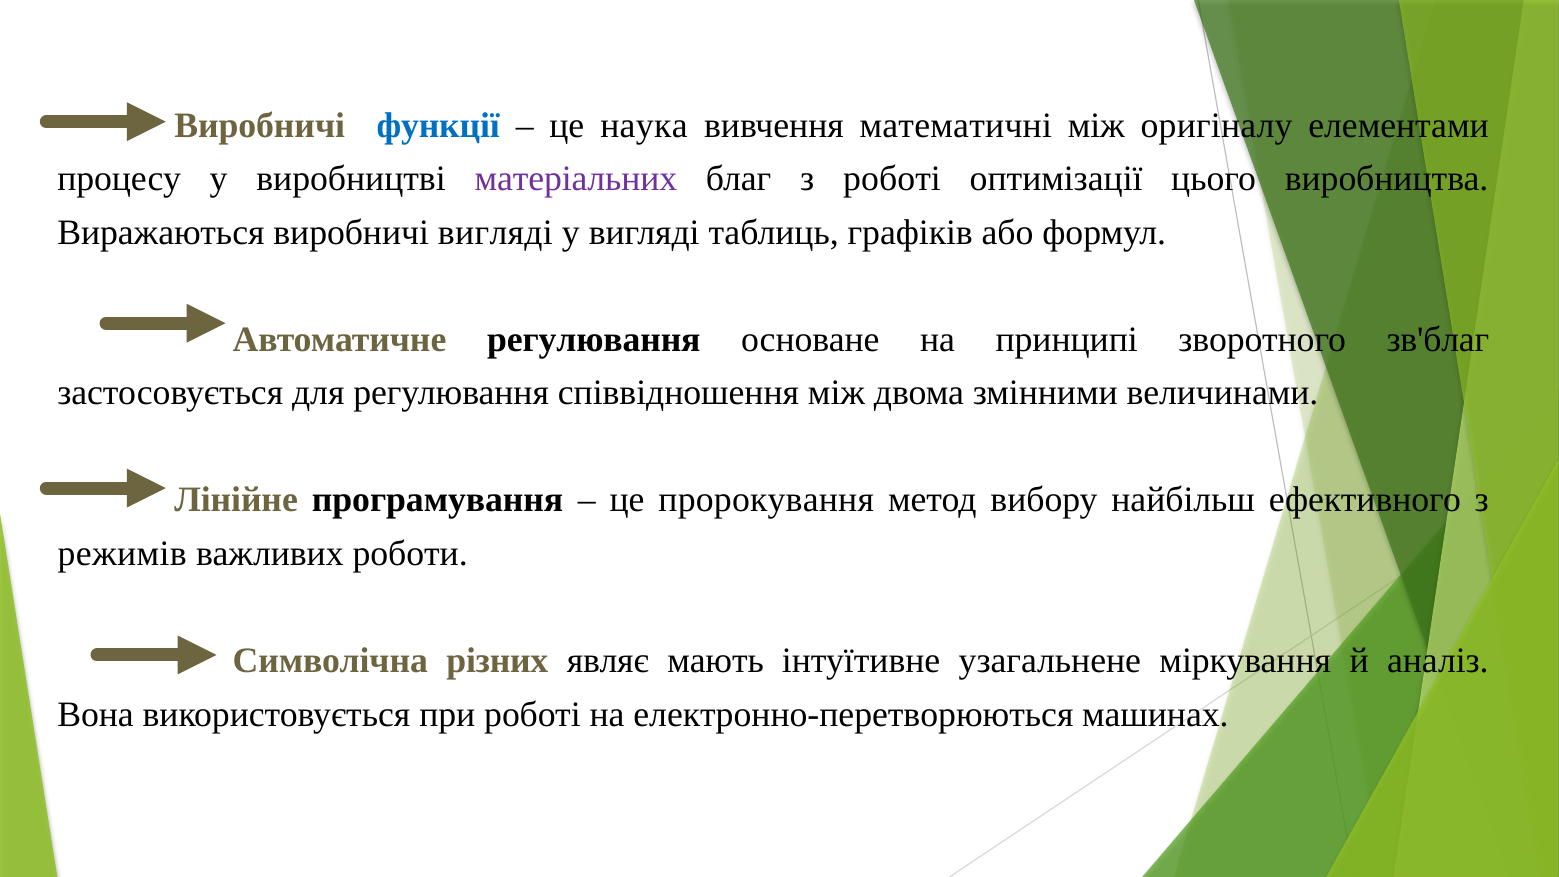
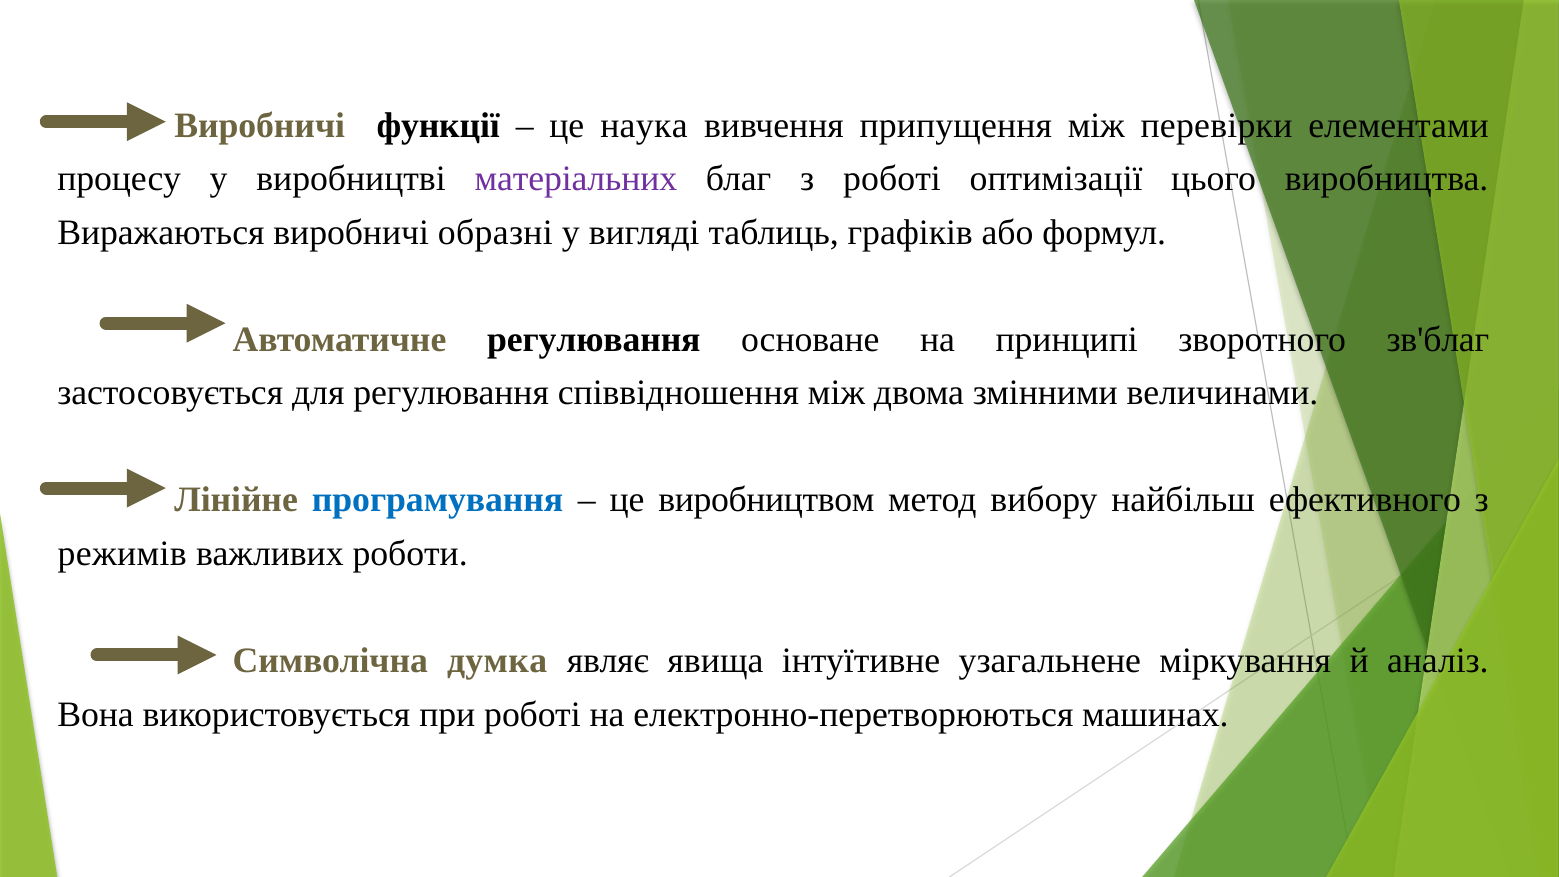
функції colour: blue -> black
математичні: математичні -> припущення
оригіналу: оригіналу -> перевірки
виробничі вигляді: вигляді -> образні
програмування colour: black -> blue
пророкування: пророкування -> виробництвом
різних: різних -> думка
мають: мають -> явища
